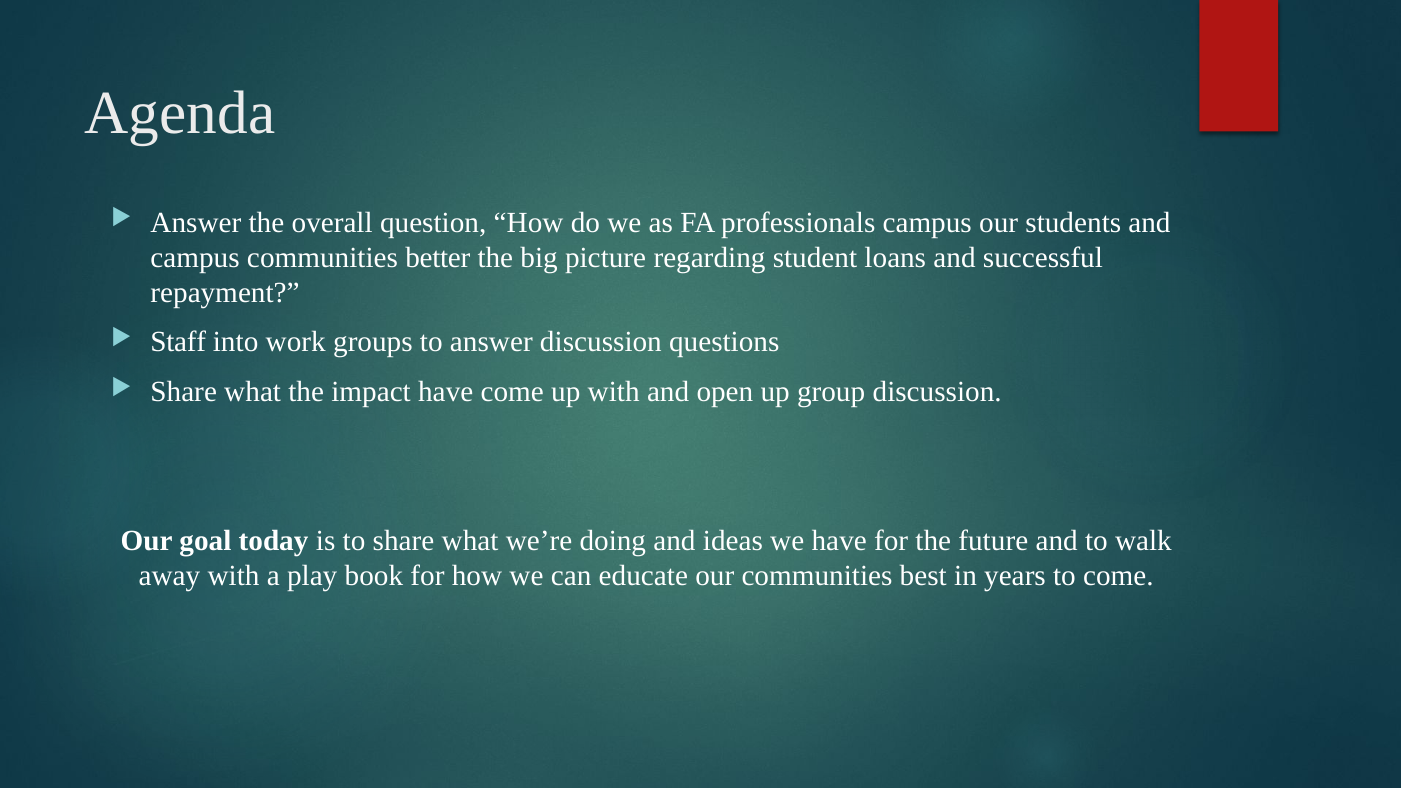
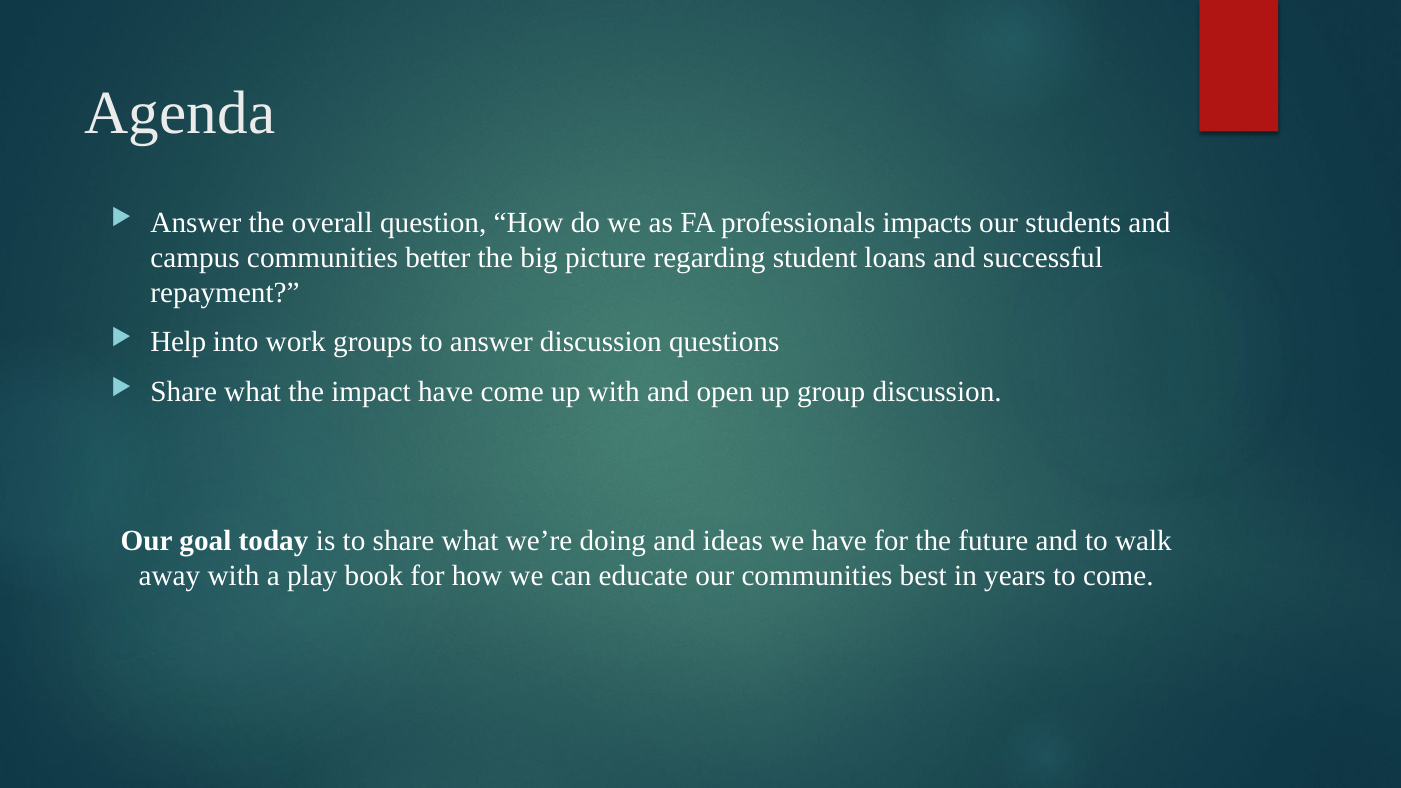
professionals campus: campus -> impacts
Staff: Staff -> Help
